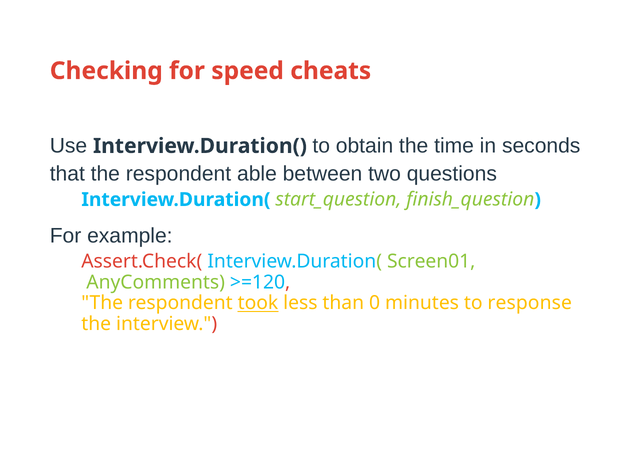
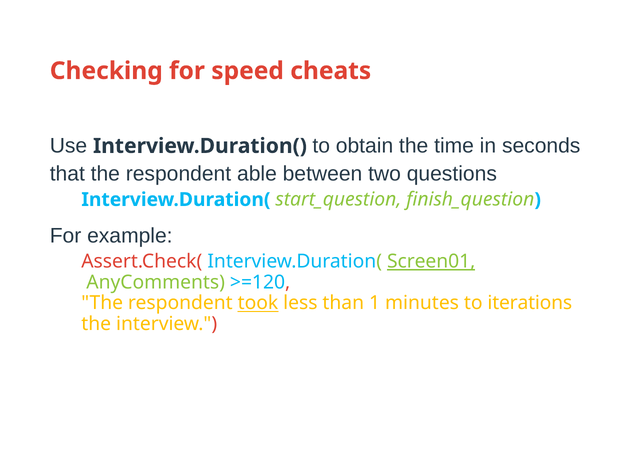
Screen01 underline: none -> present
0: 0 -> 1
response: response -> iterations
